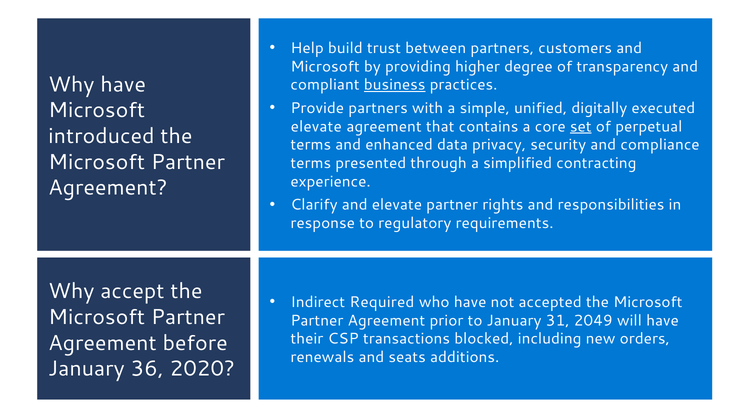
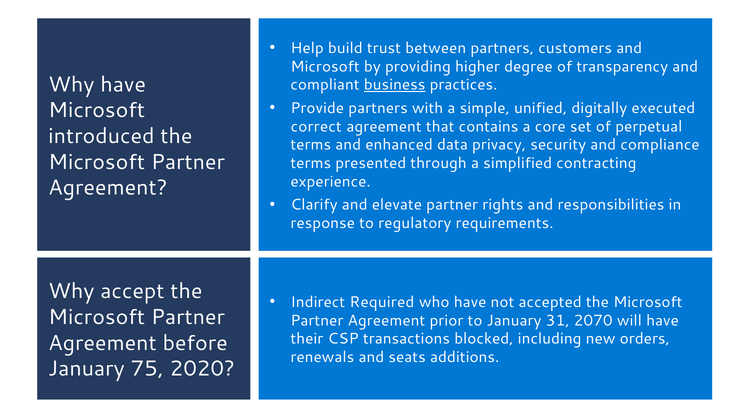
elevate at (316, 126): elevate -> correct
set underline: present -> none
2049: 2049 -> 2070
36: 36 -> 75
